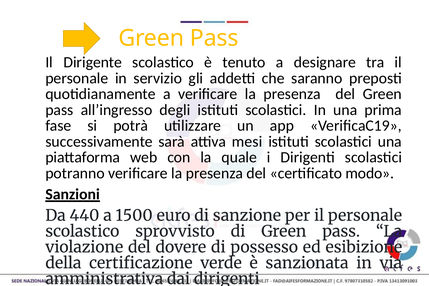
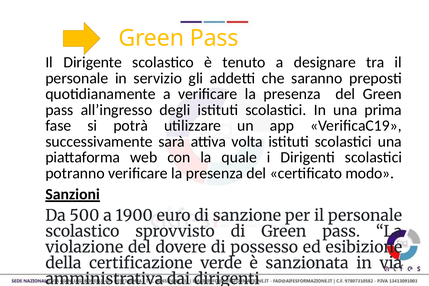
mesi: mesi -> volta
440: 440 -> 500
1500: 1500 -> 1900
